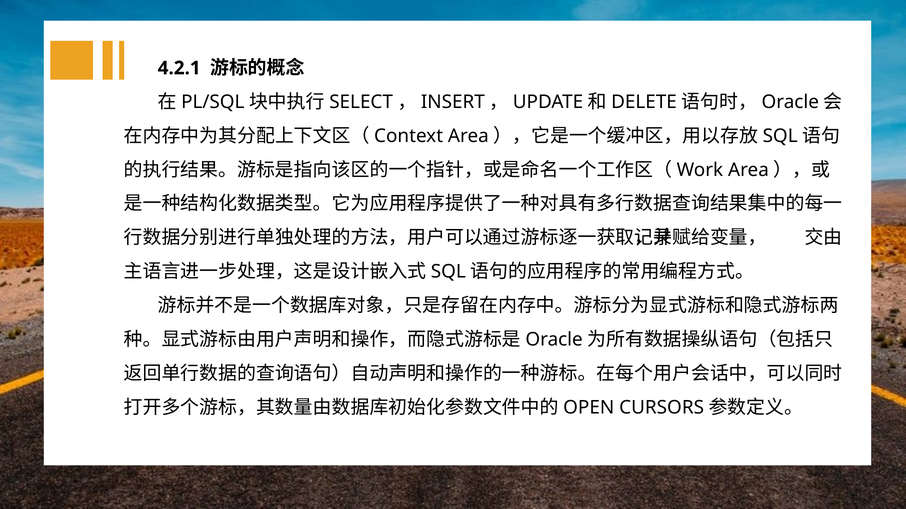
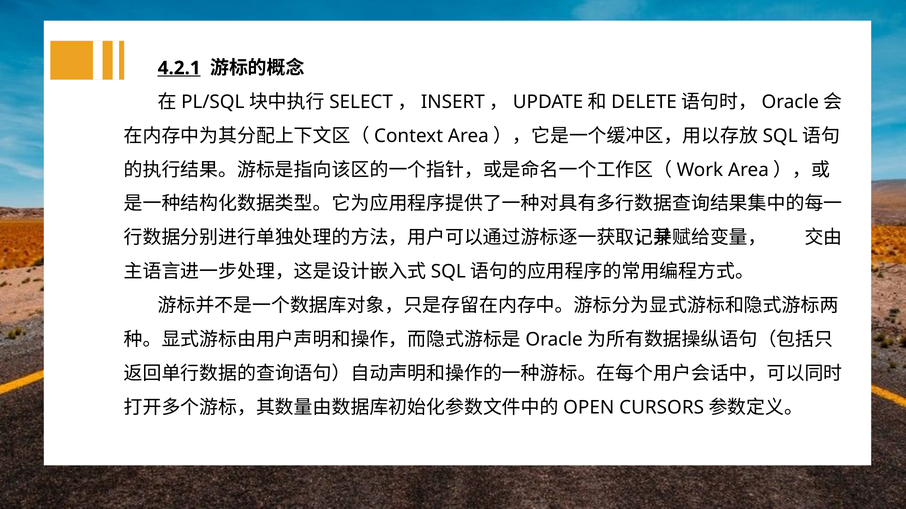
4.2.1 underline: none -> present
